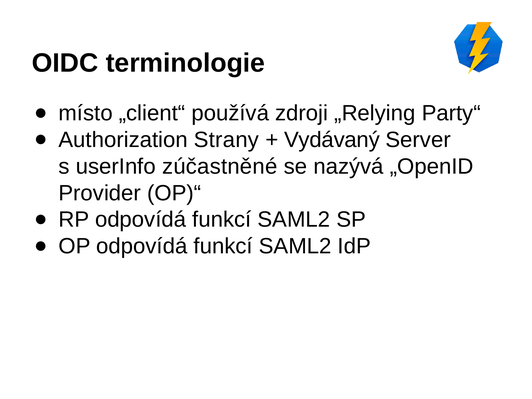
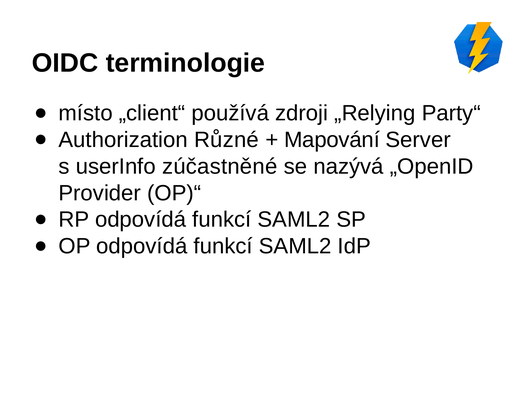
Strany: Strany -> Různé
Vydávaný: Vydávaný -> Mapování
